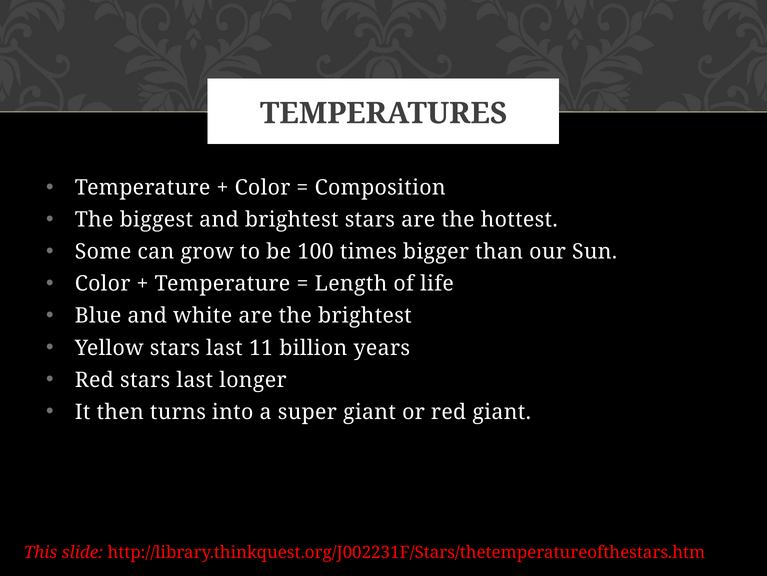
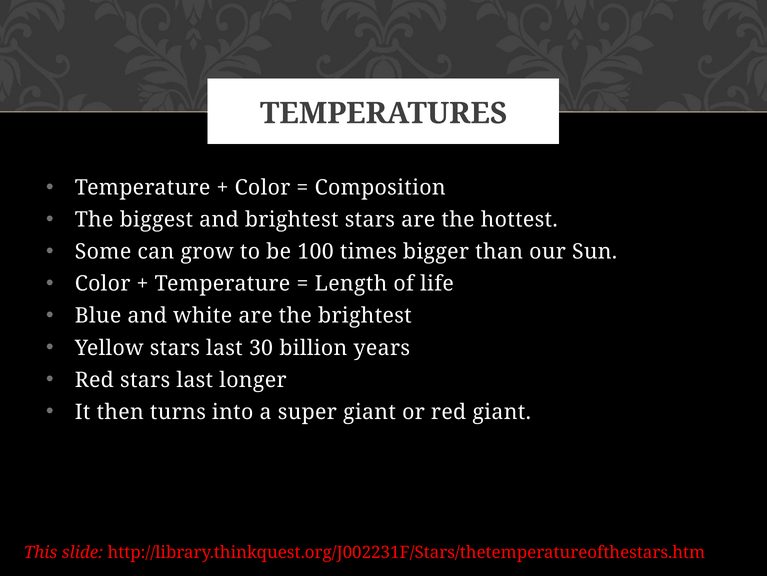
11: 11 -> 30
